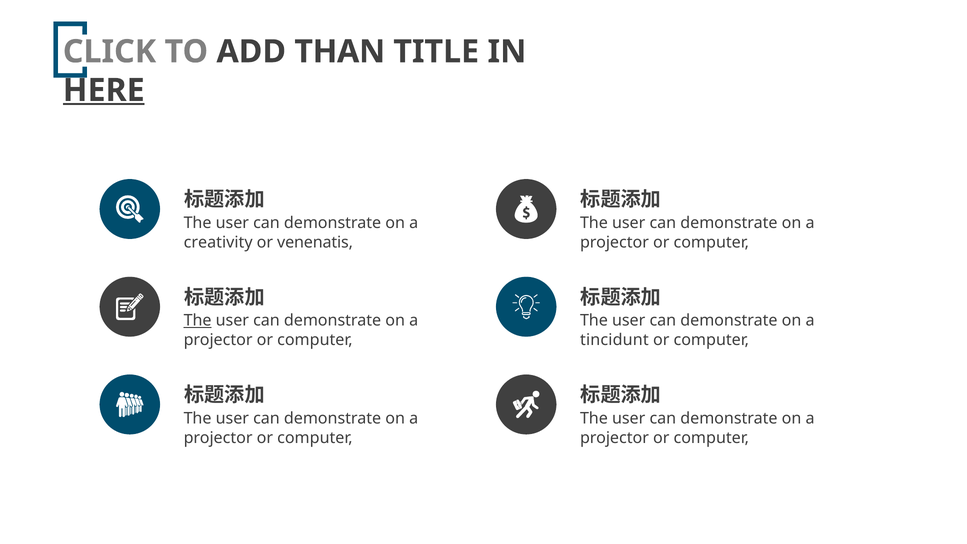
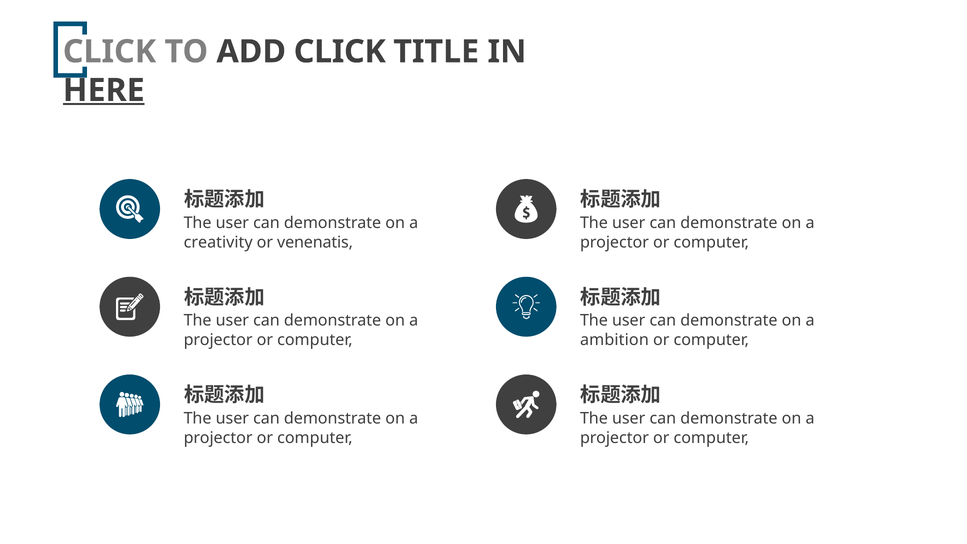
ADD THAN: THAN -> CLICK
The at (198, 321) underline: present -> none
tincidunt: tincidunt -> ambition
